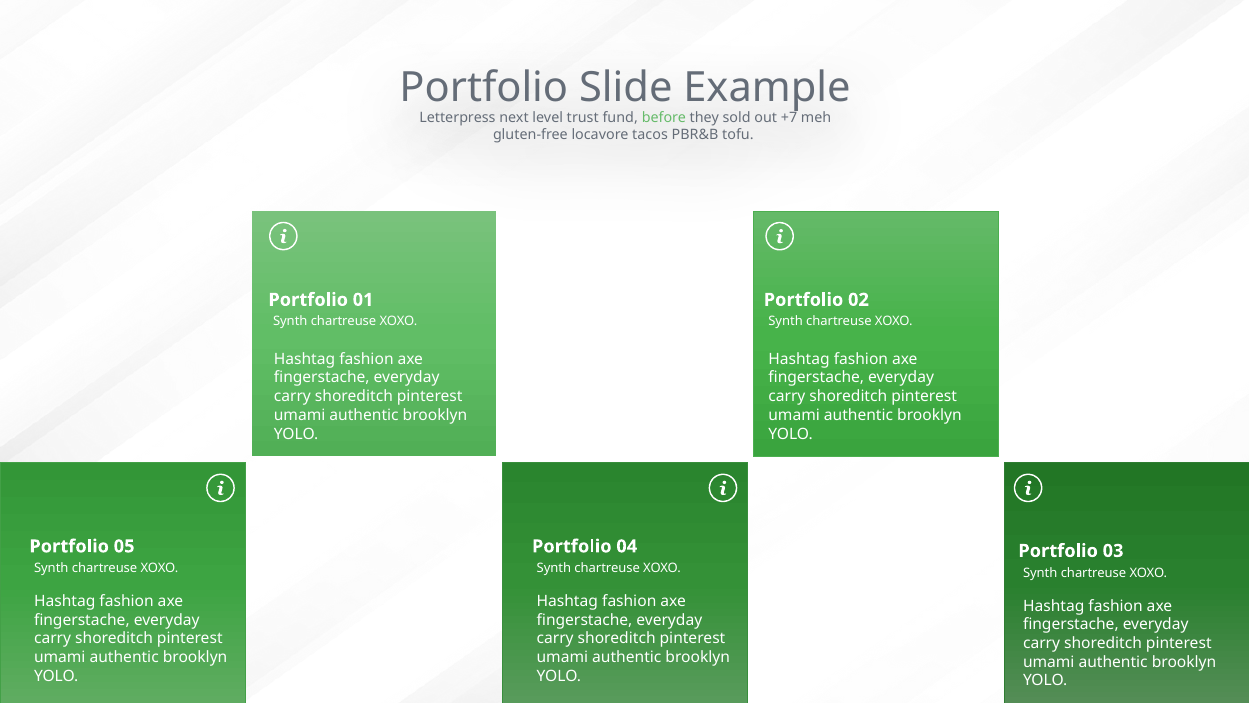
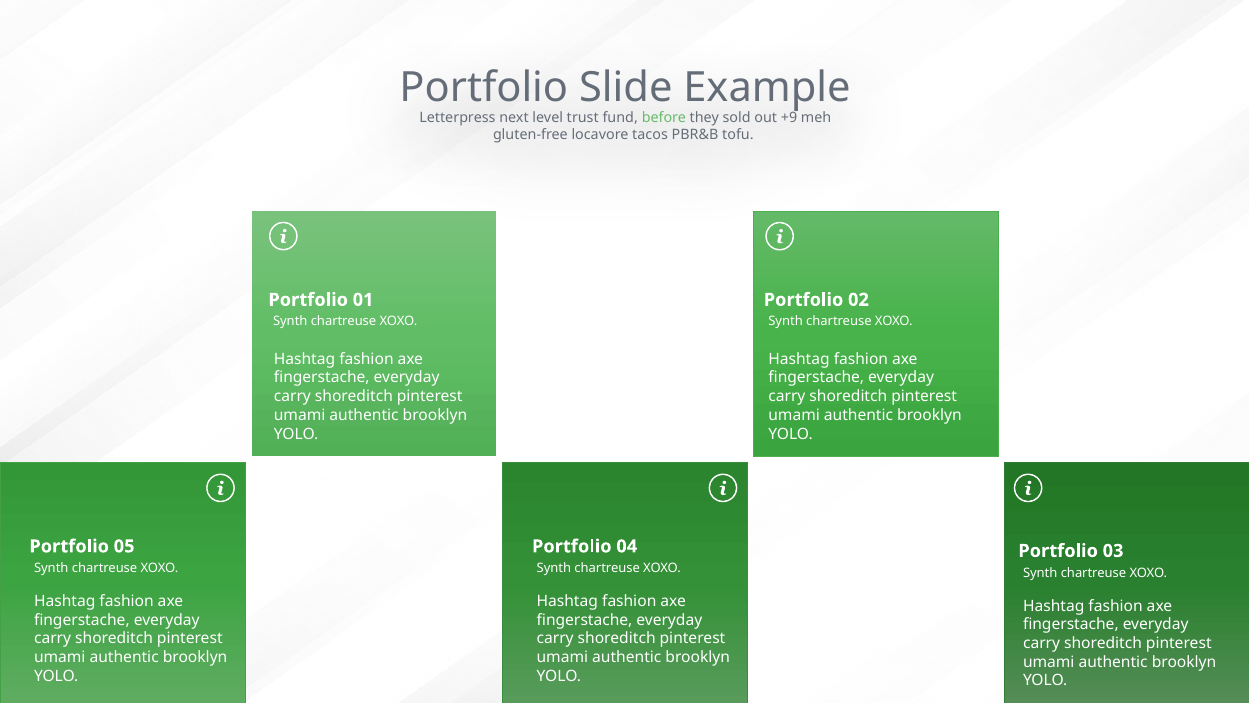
+7: +7 -> +9
